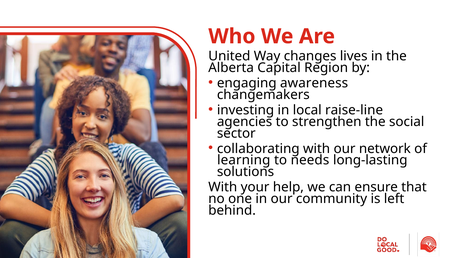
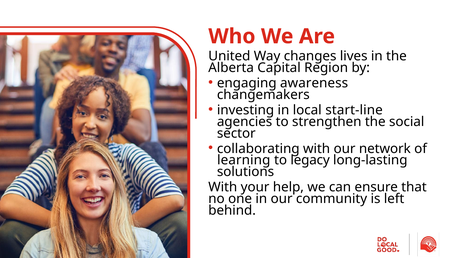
raise-line: raise-line -> start-line
needs: needs -> legacy
